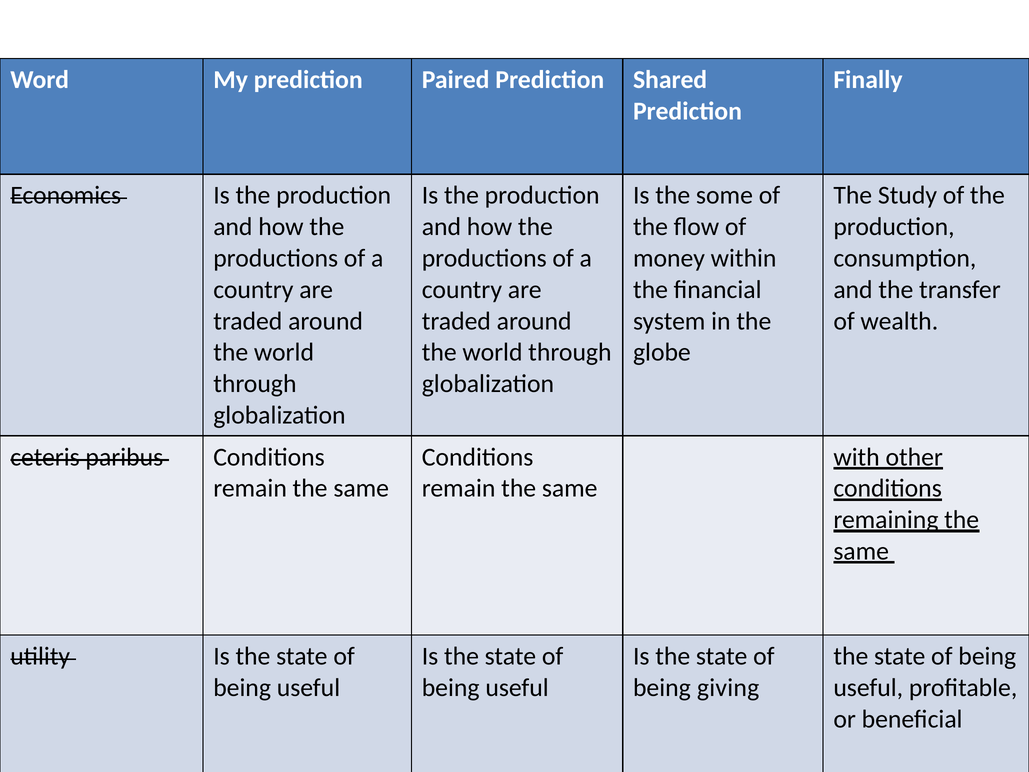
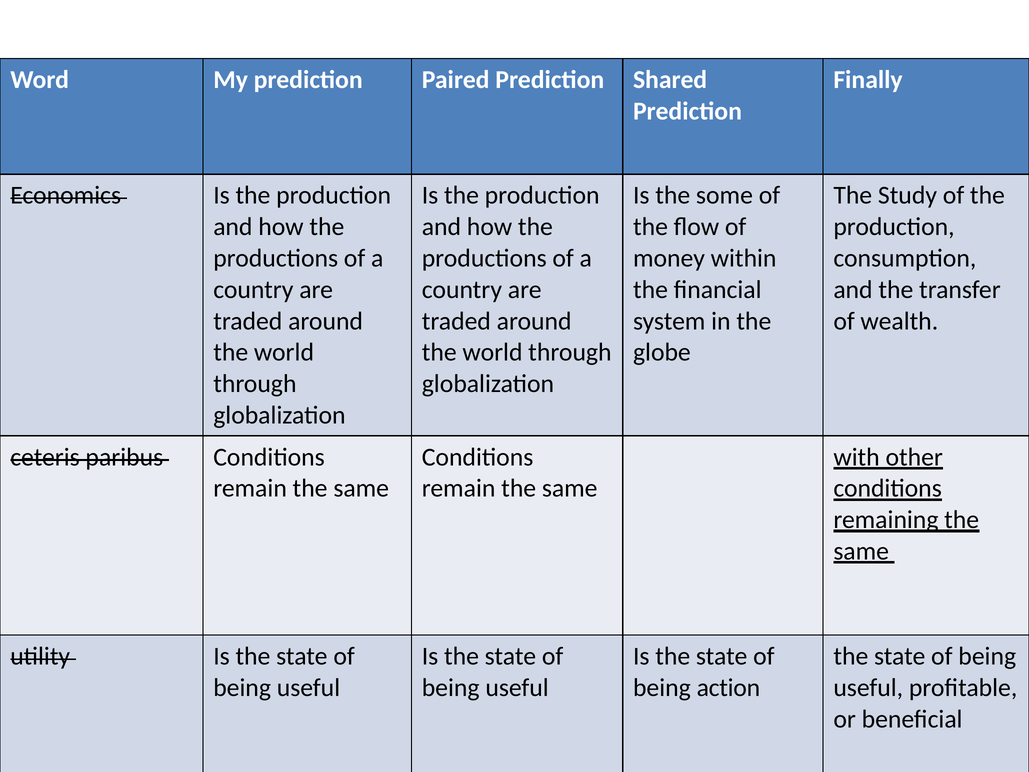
giving: giving -> action
